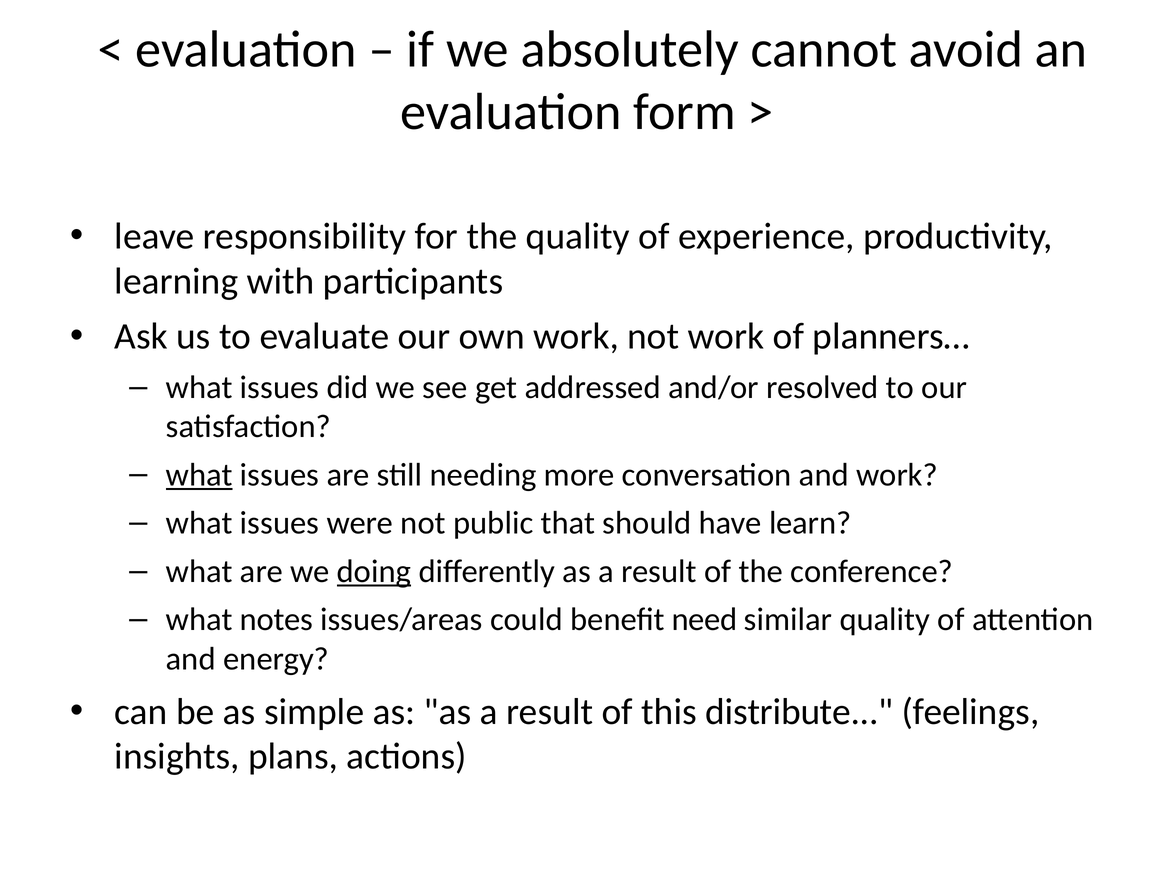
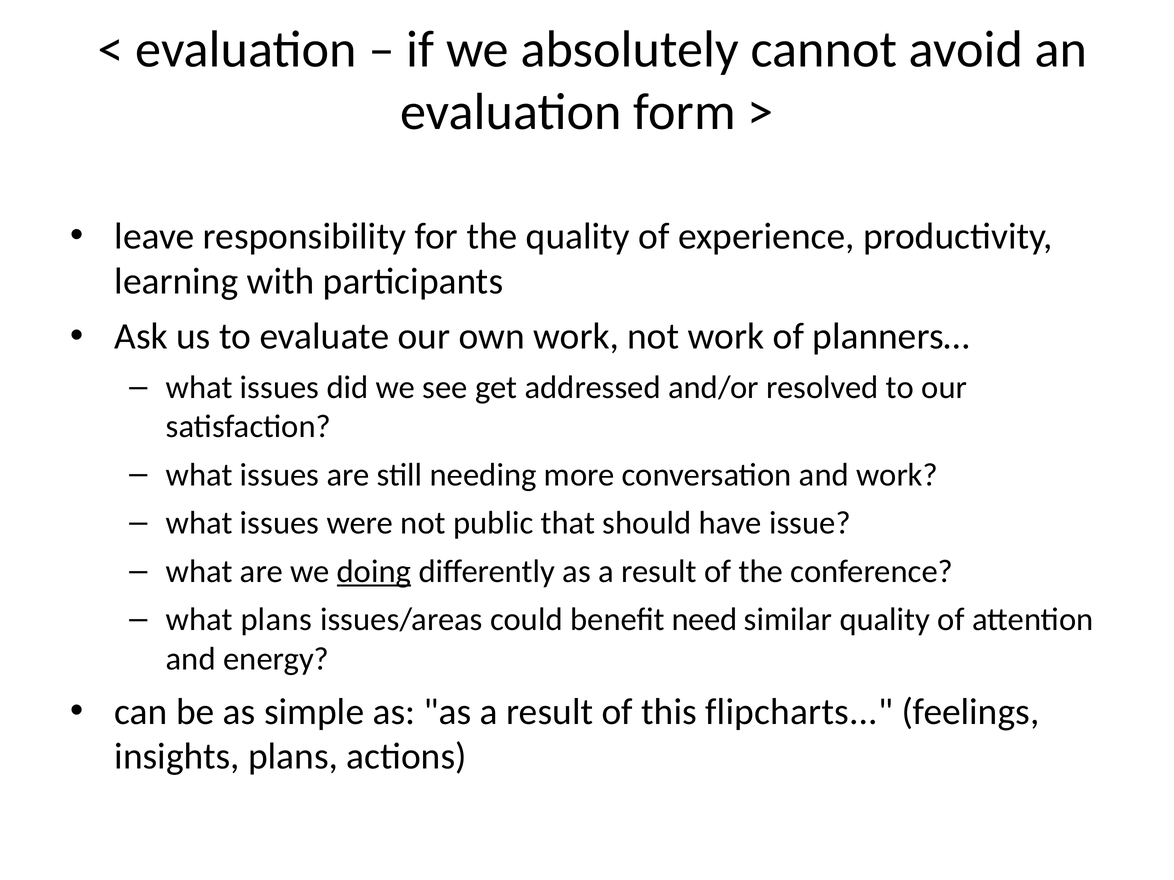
what at (199, 475) underline: present -> none
learn: learn -> issue
what notes: notes -> plans
distribute: distribute -> flipcharts
